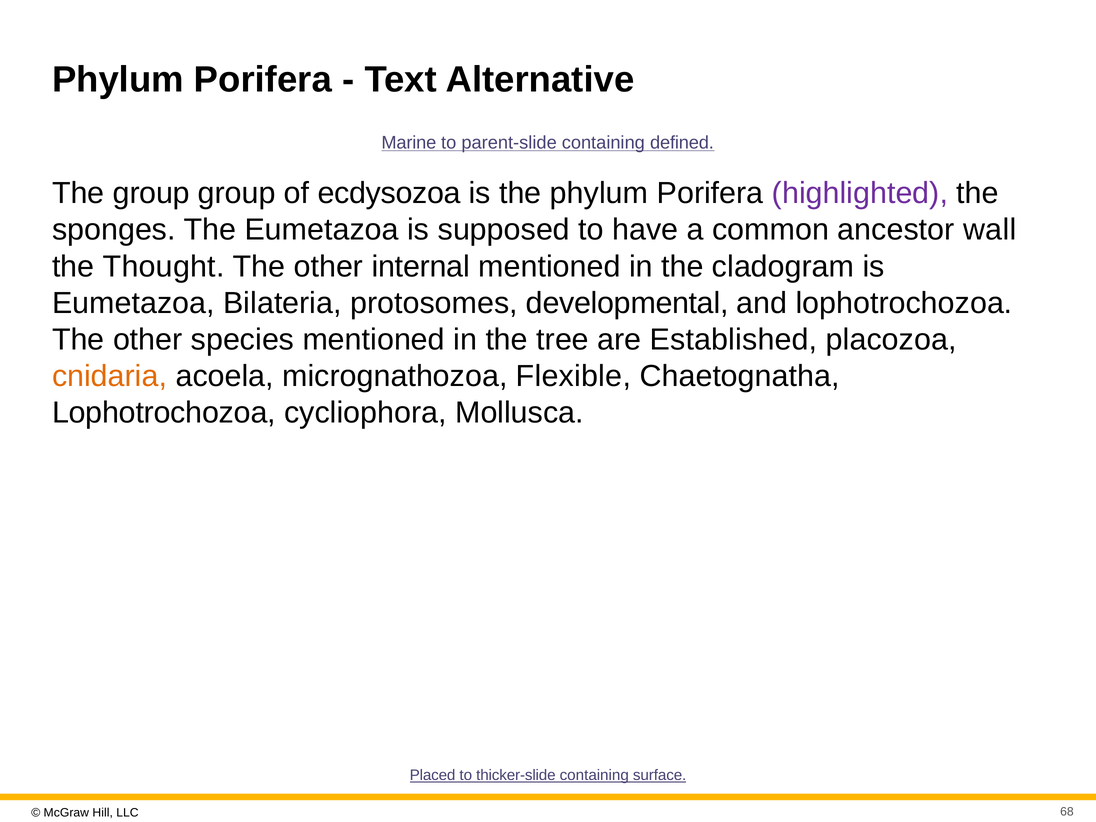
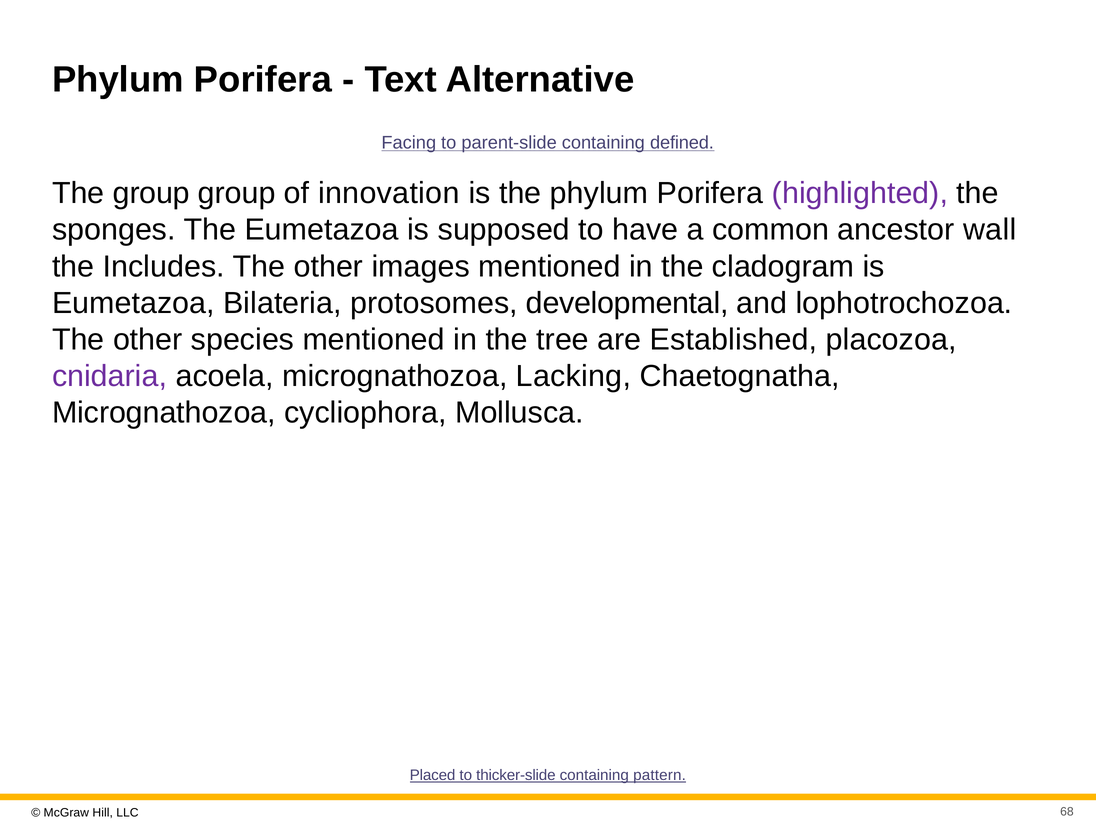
Marine: Marine -> Facing
ecdysozoa: ecdysozoa -> innovation
Thought: Thought -> Includes
internal: internal -> images
cnidaria colour: orange -> purple
Flexible: Flexible -> Lacking
Lophotrochozoa at (164, 413): Lophotrochozoa -> Micrognathozoa
surface: surface -> pattern
